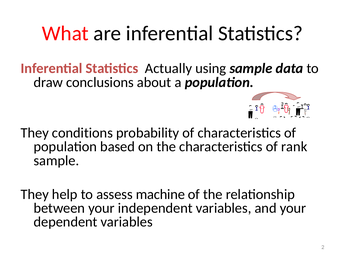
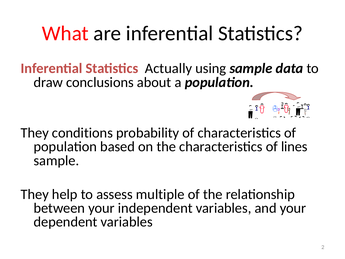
rank: rank -> lines
machine: machine -> multiple
